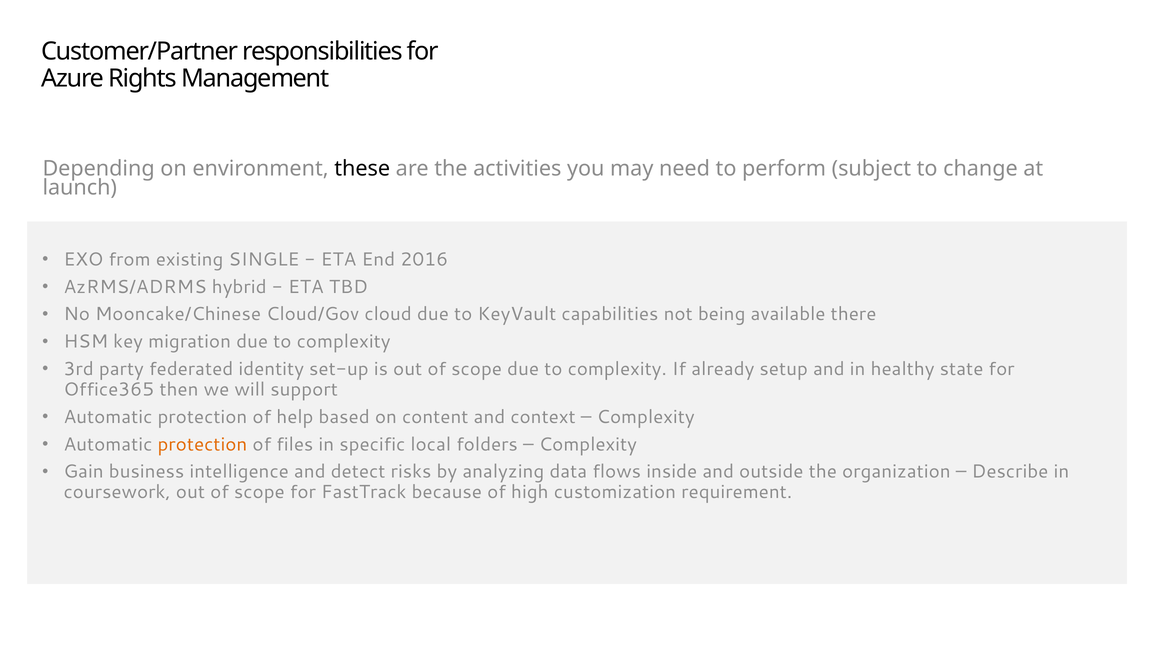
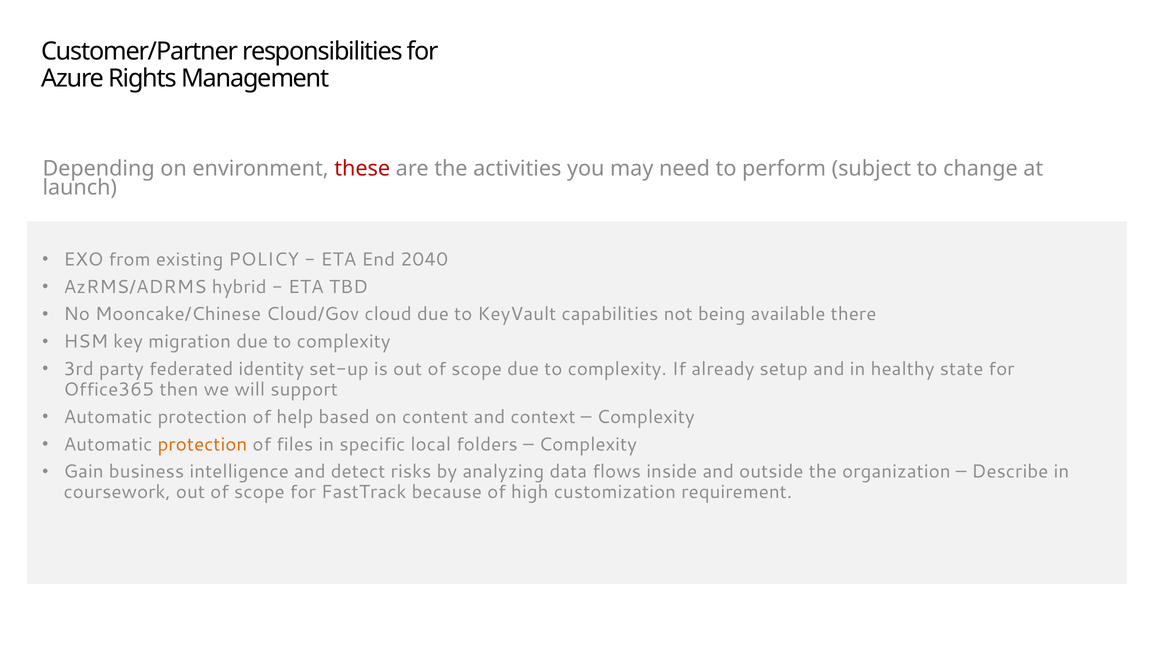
these colour: black -> red
SINGLE: SINGLE -> POLICY
2016: 2016 -> 2040
